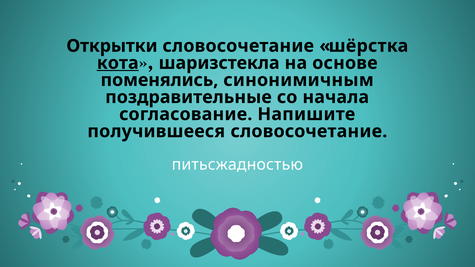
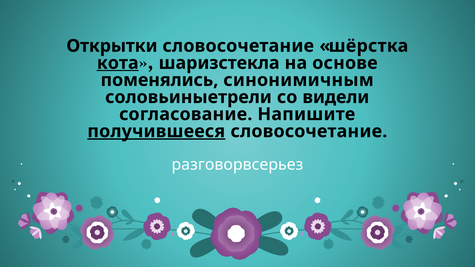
поздравительные: поздравительные -> соловьиныетрели
начала: начала -> видели
получившееся underline: none -> present
питьсжадностью: питьсжадностью -> разговорвсерьез
